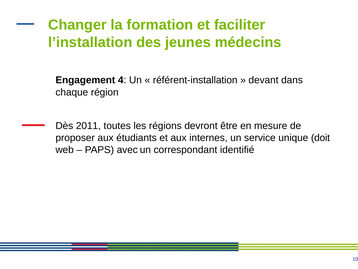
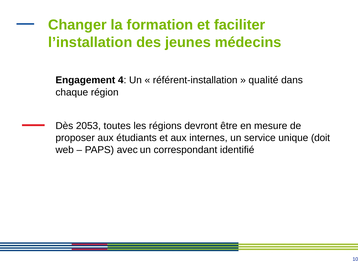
devant: devant -> qualité
2011: 2011 -> 2053
